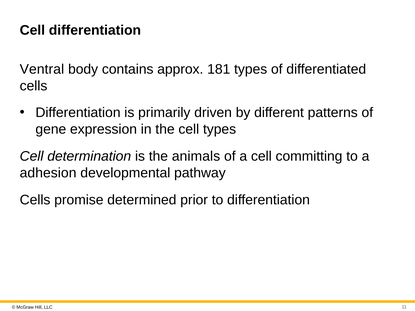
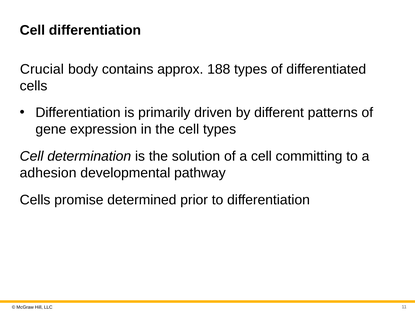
Ventral: Ventral -> Crucial
181: 181 -> 188
animals: animals -> solution
